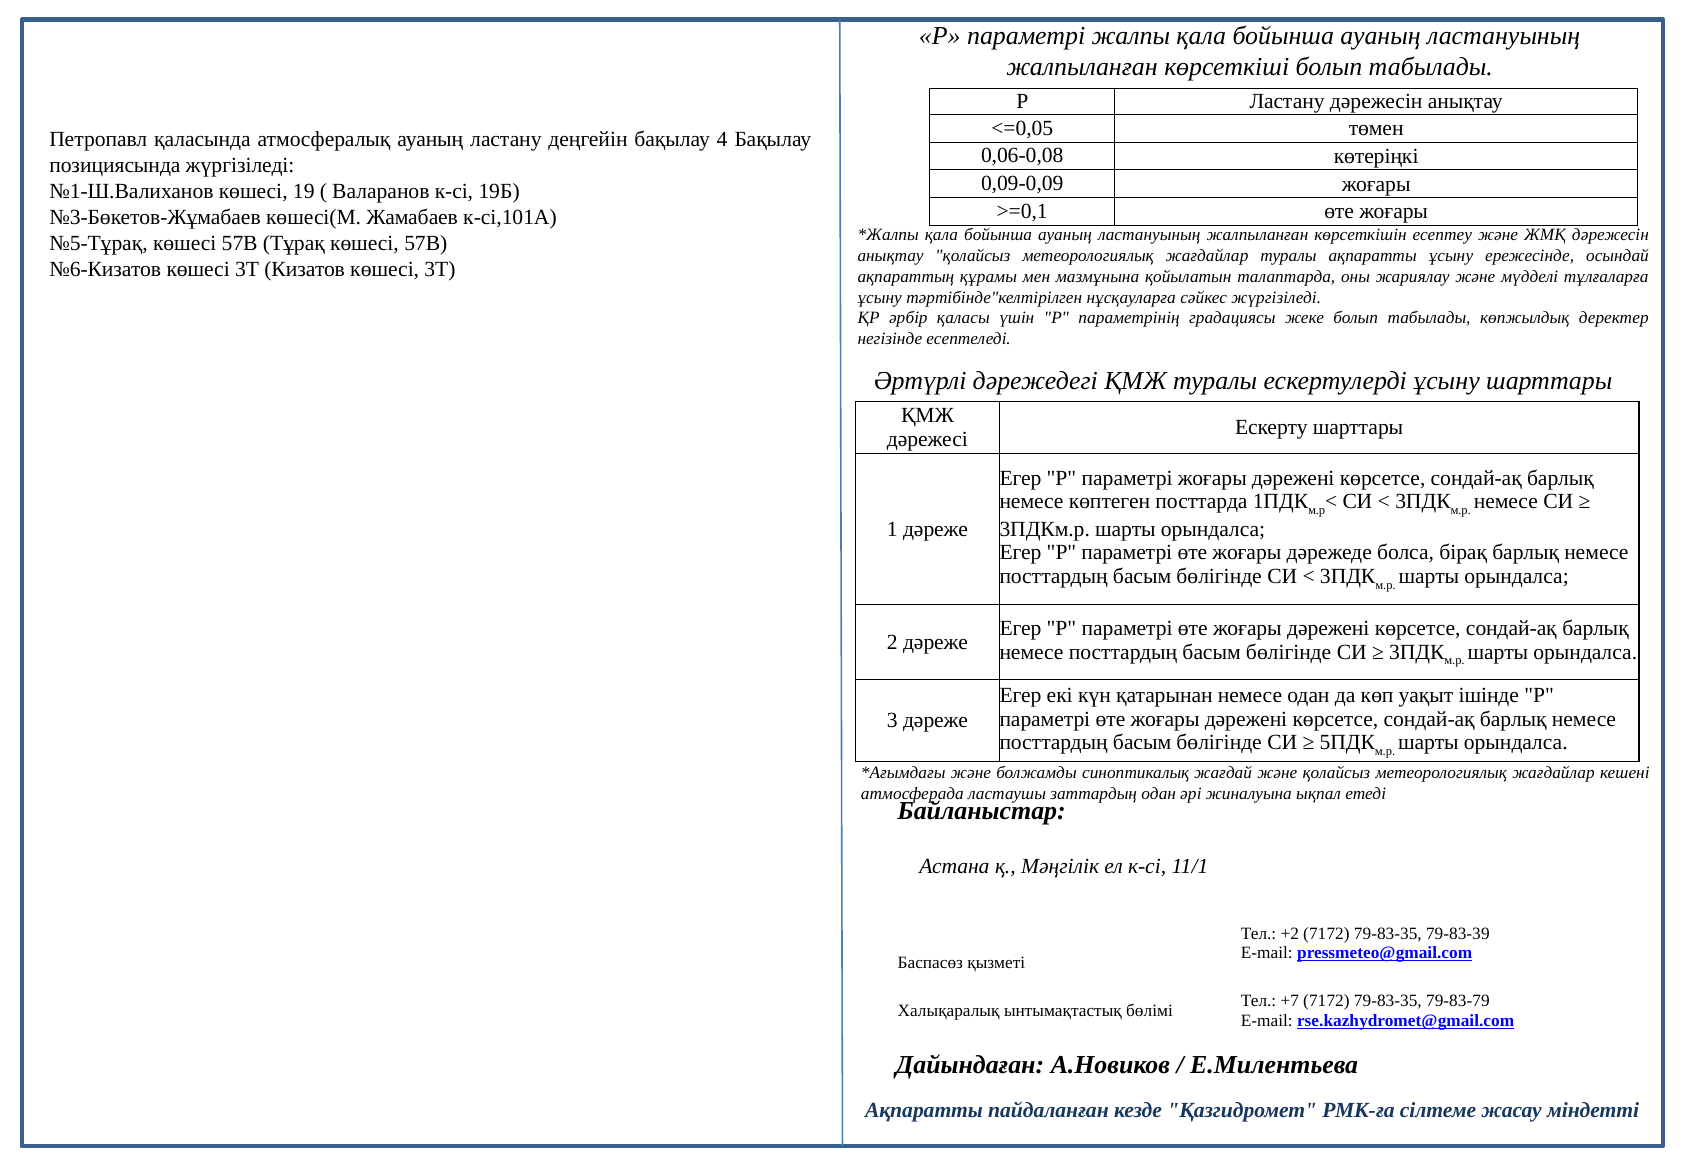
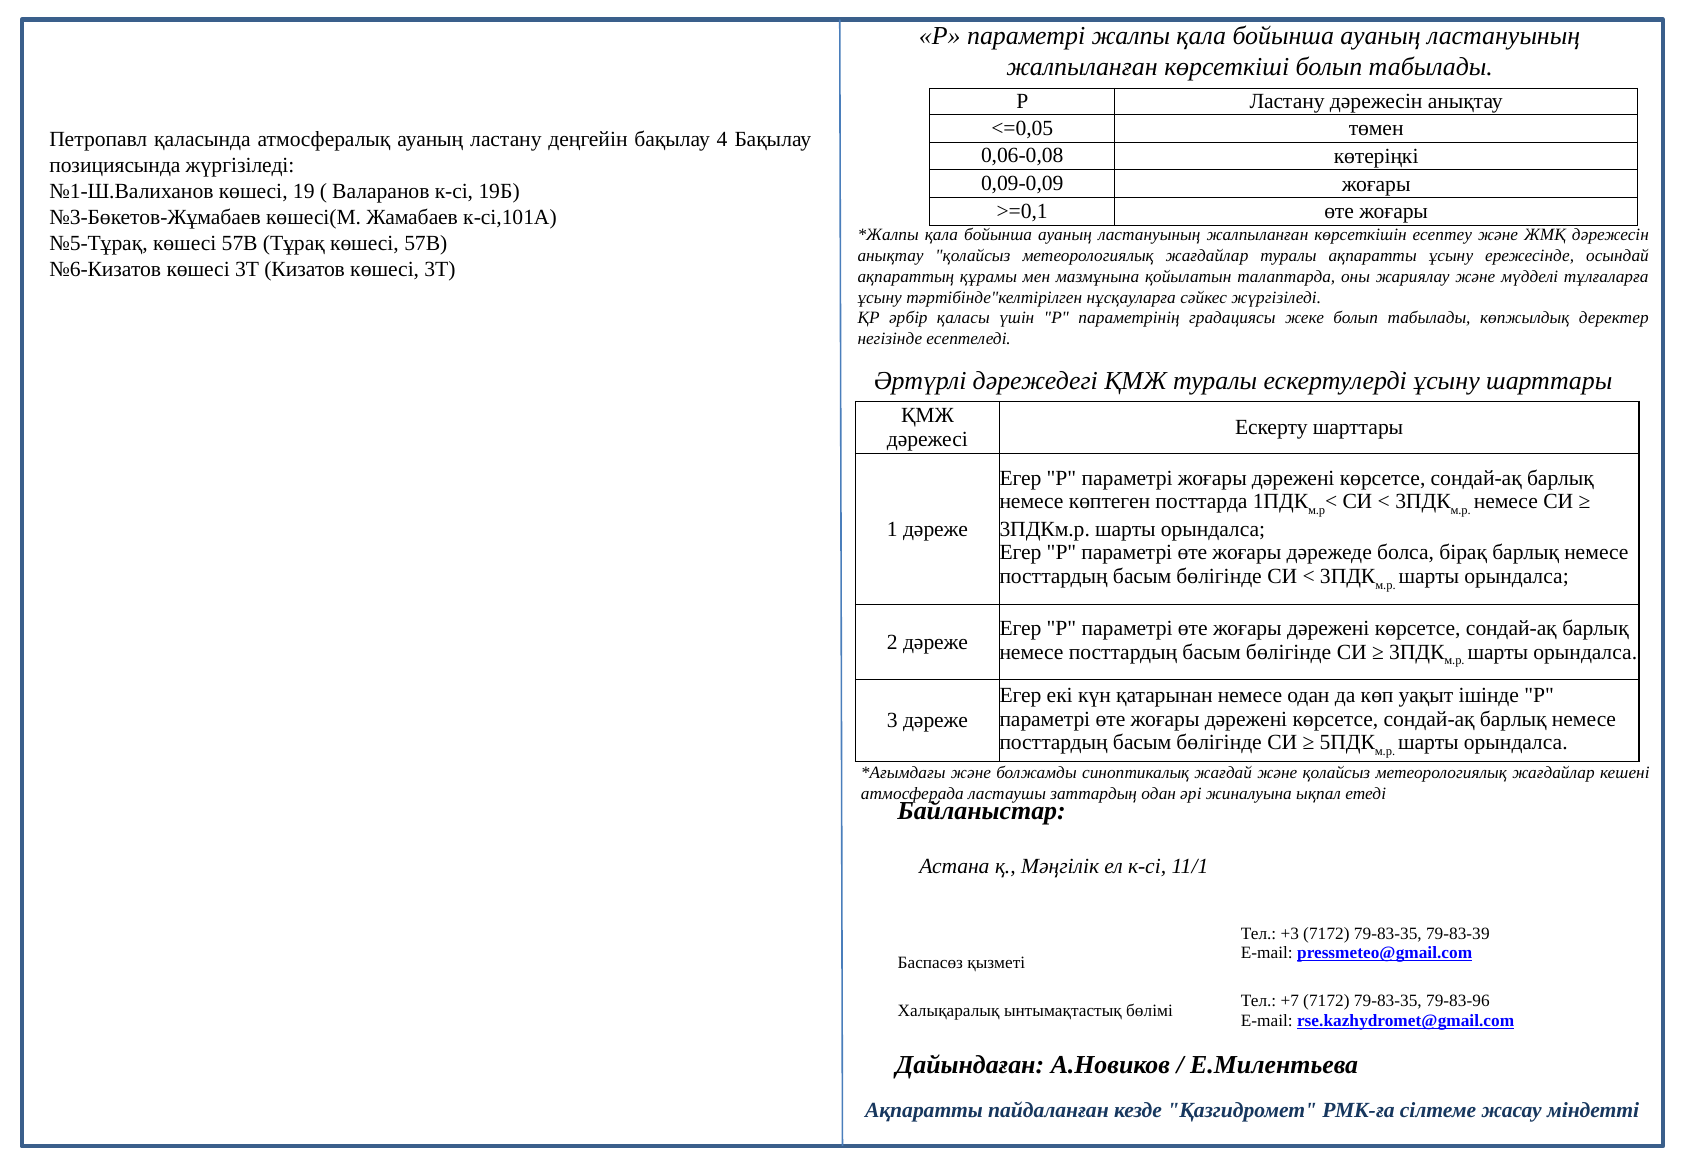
+2: +2 -> +3
79-83-79: 79-83-79 -> 79-83-96
